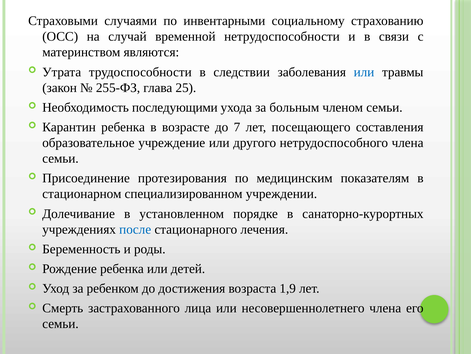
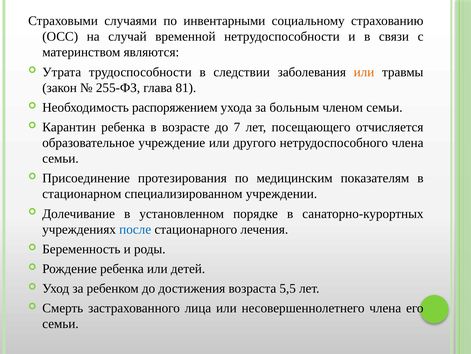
или at (364, 72) colour: blue -> orange
25: 25 -> 81
последующими: последующими -> распоряжением
составления: составления -> отчисляется
1,9: 1,9 -> 5,5
